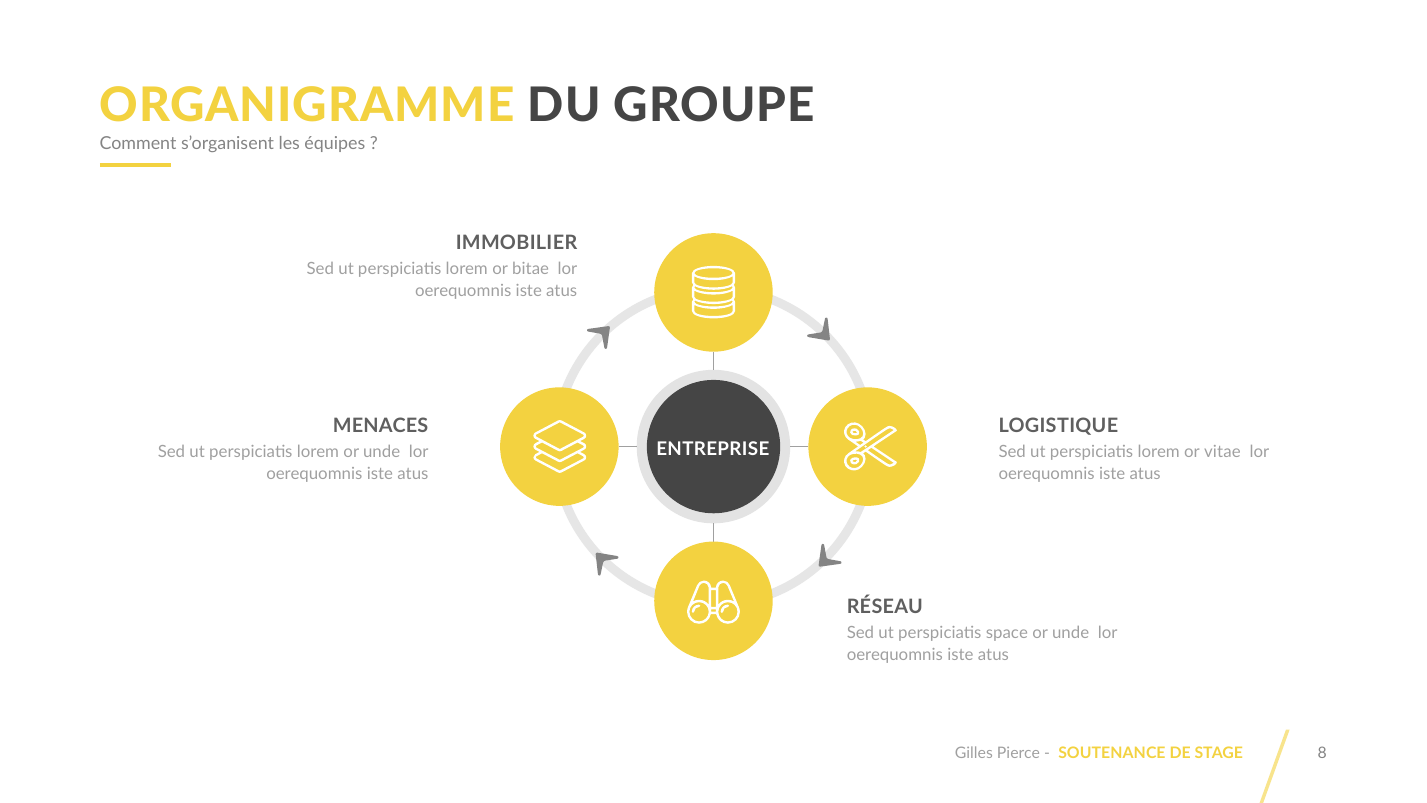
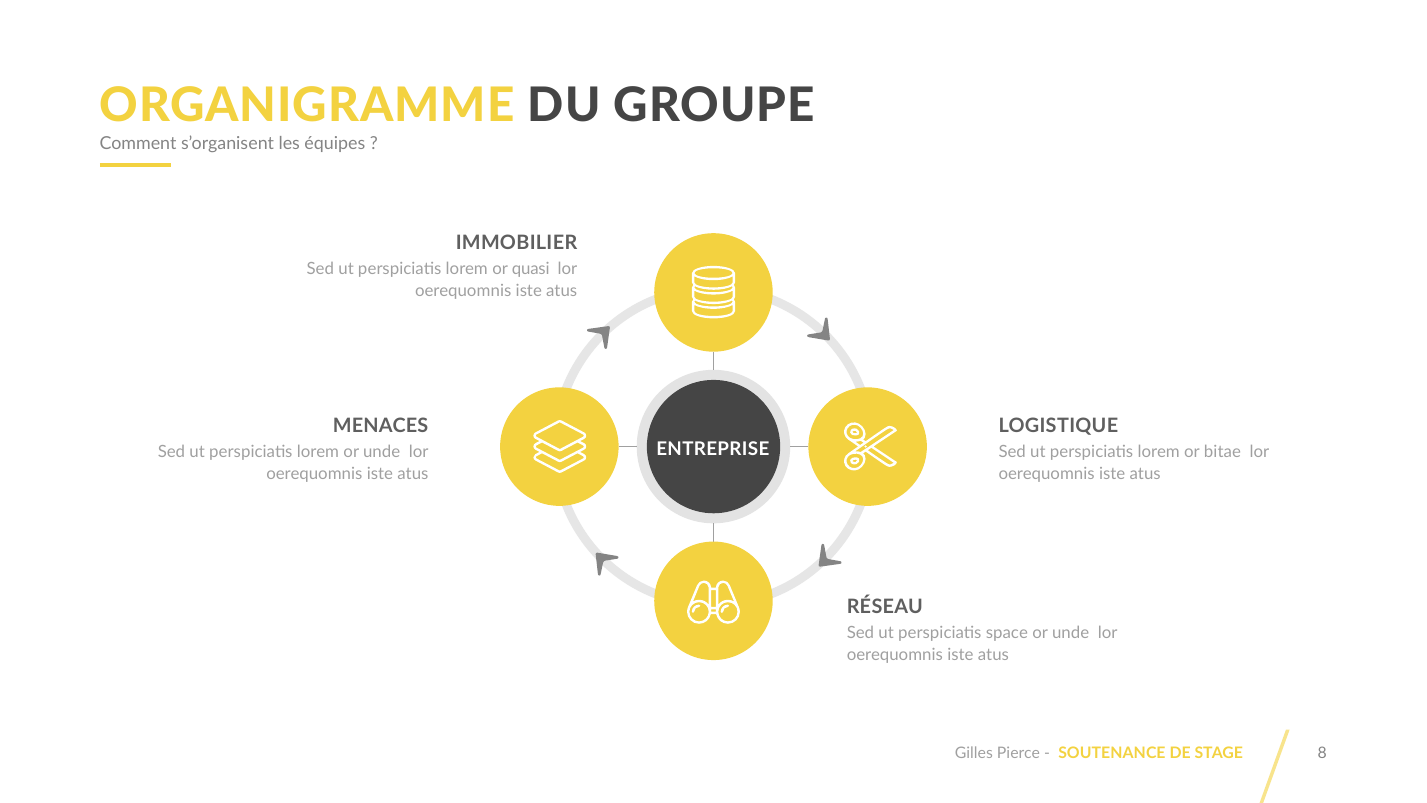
bitae: bitae -> quasi
vitae: vitae -> bitae
